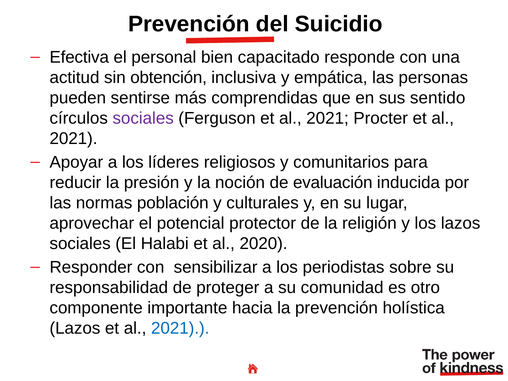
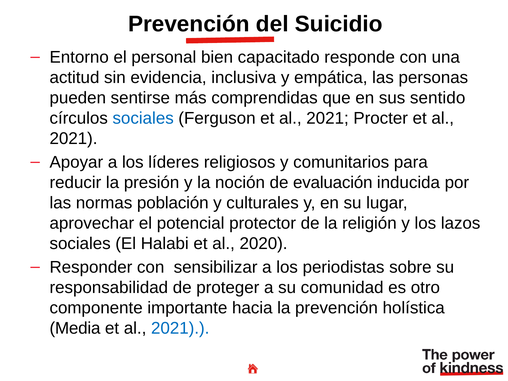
Efectiva: Efectiva -> Entorno
obtención: obtención -> evidencia
sociales at (143, 118) colour: purple -> blue
Lazos at (75, 328): Lazos -> Media
